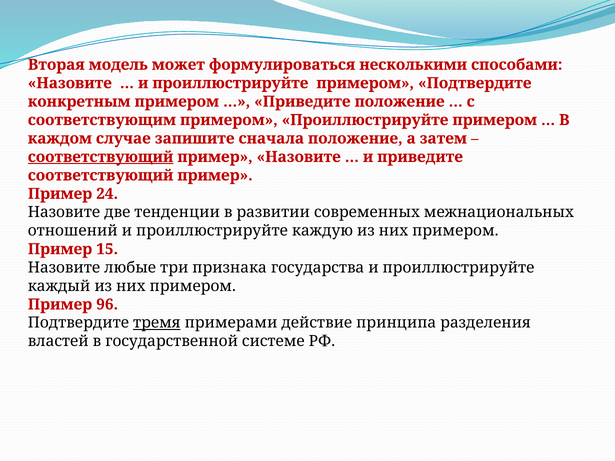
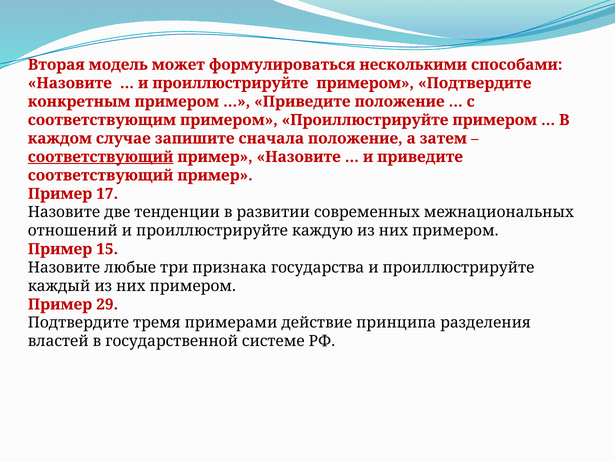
24: 24 -> 17
96: 96 -> 29
тремя underline: present -> none
